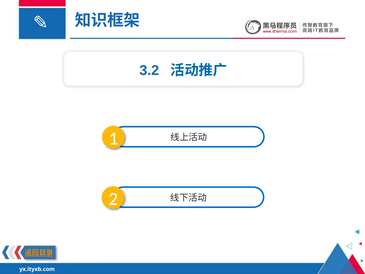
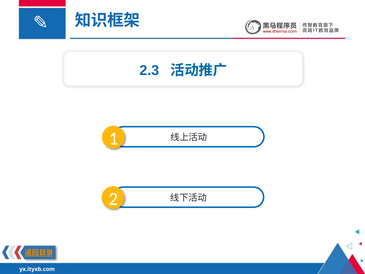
3.2: 3.2 -> 2.3
